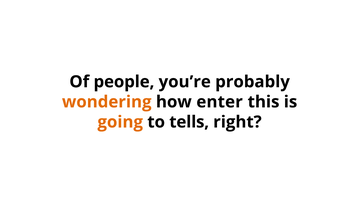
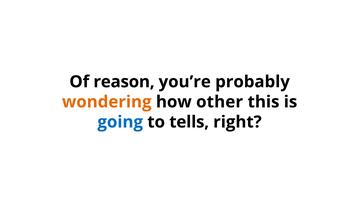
people: people -> reason
enter: enter -> other
going colour: orange -> blue
